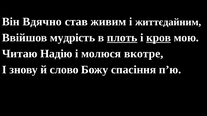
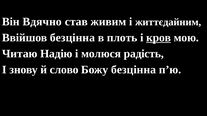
Ввійшов мудрість: мудрість -> безцінна
плоть underline: present -> none
вкотре: вкотре -> радість
Божу спасіння: спасіння -> безцінна
